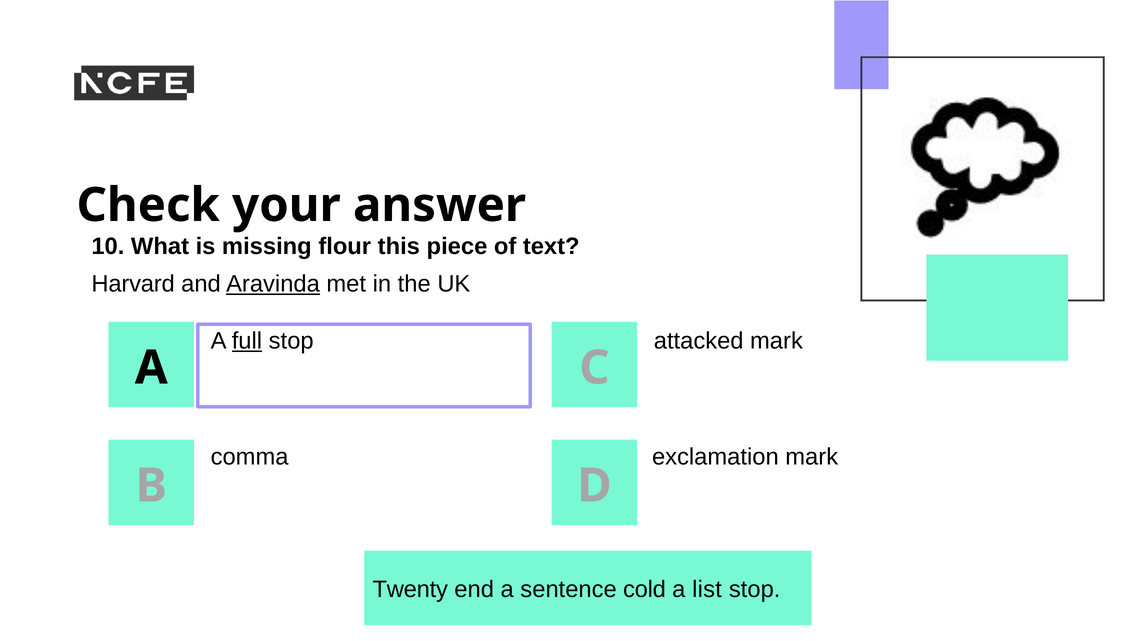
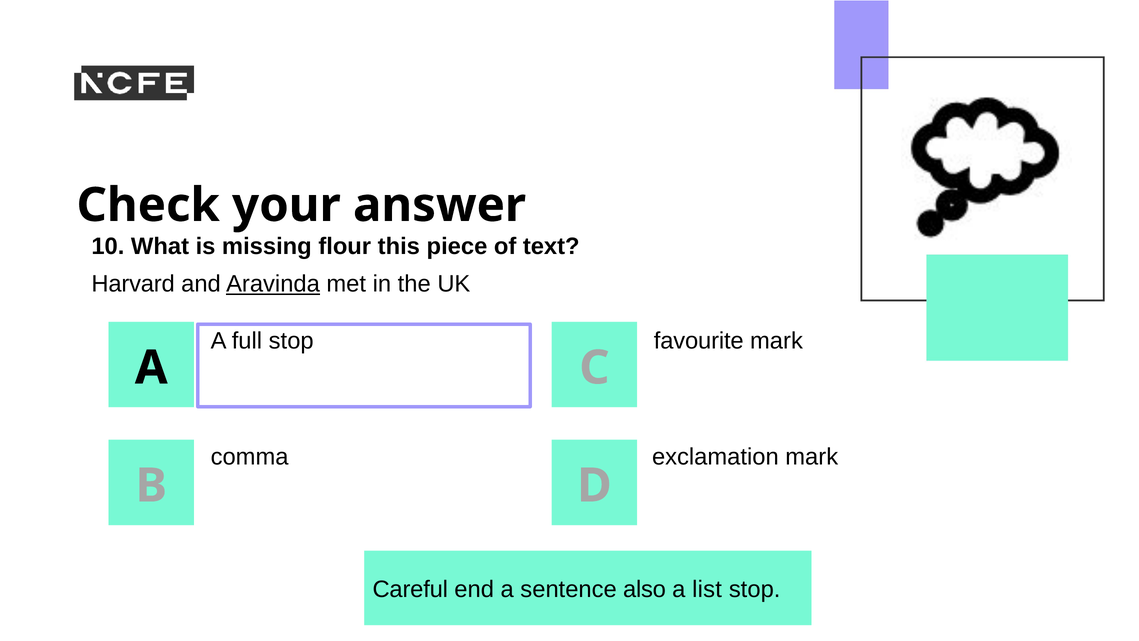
full underline: present -> none
attacked: attacked -> favourite
Twenty: Twenty -> Careful
cold: cold -> also
